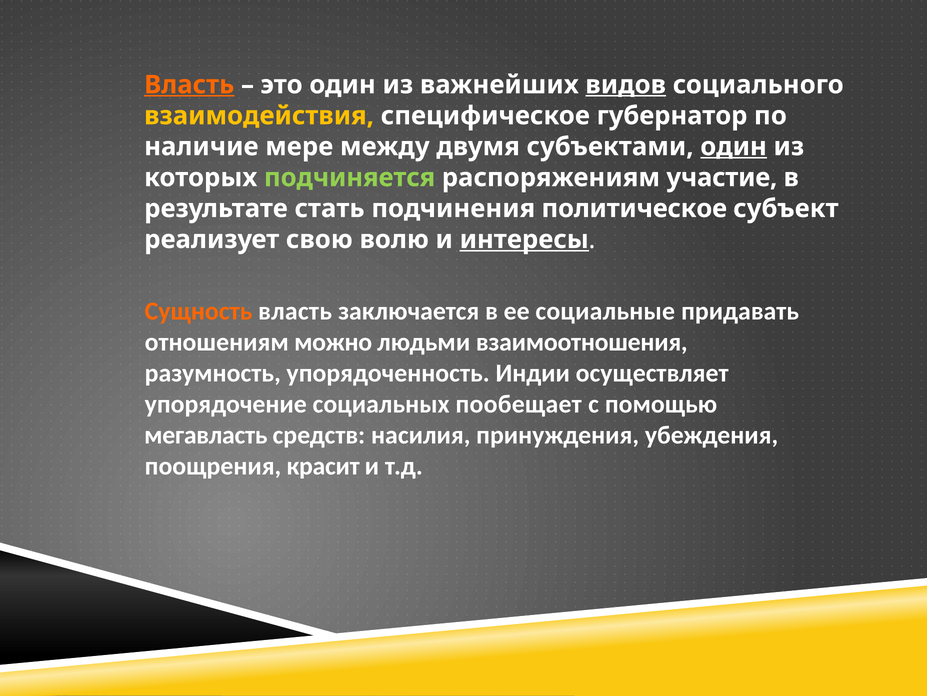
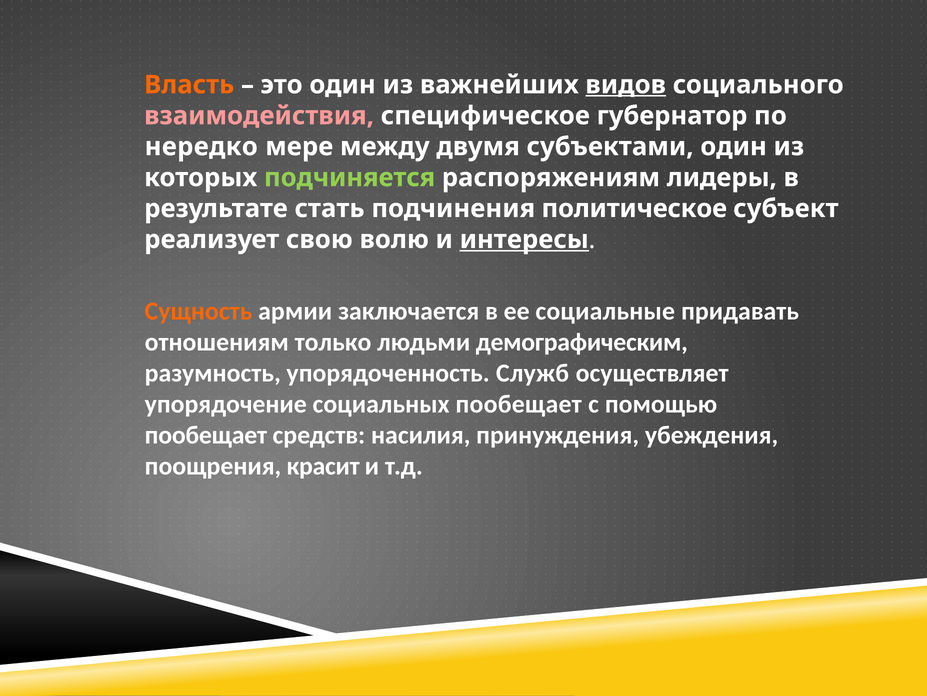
Власть at (189, 85) underline: present -> none
взаимодействия colour: yellow -> pink
наличие: наличие -> нередко
один at (734, 147) underline: present -> none
участие: участие -> лидеры
Сущность власть: власть -> армии
можно: можно -> только
взаимоотношения: взаимоотношения -> демографическим
Индии: Индии -> Служб
мегавласть at (206, 435): мегавласть -> пообещает
